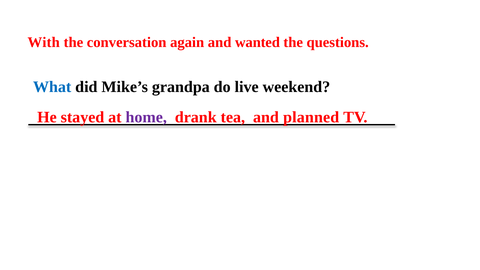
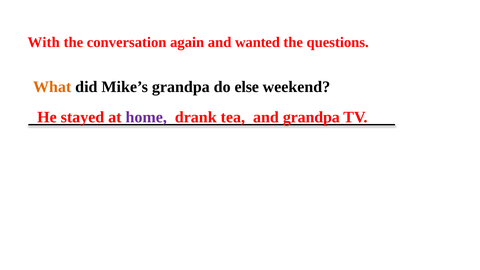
What colour: blue -> orange
live: live -> else
and planned: planned -> grandpa
